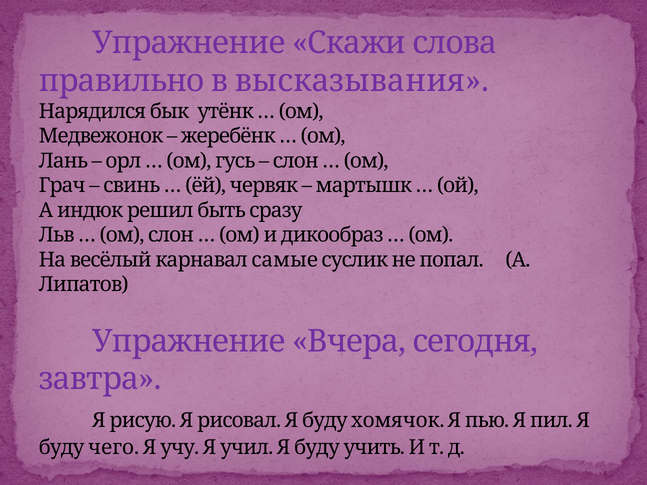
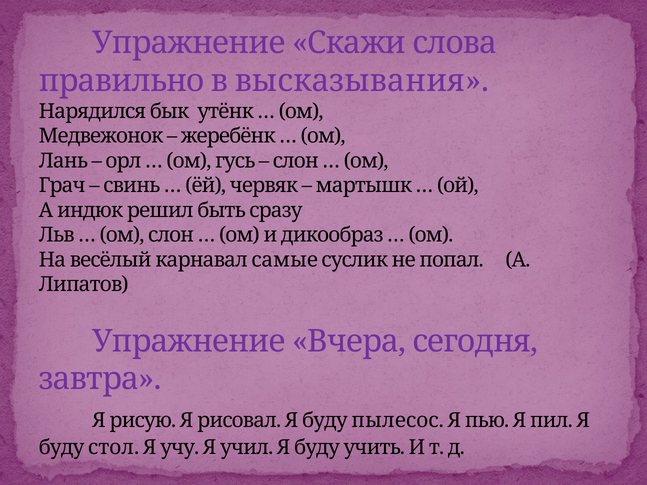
хомячок: хомячок -> пылесос
чего: чего -> стол
